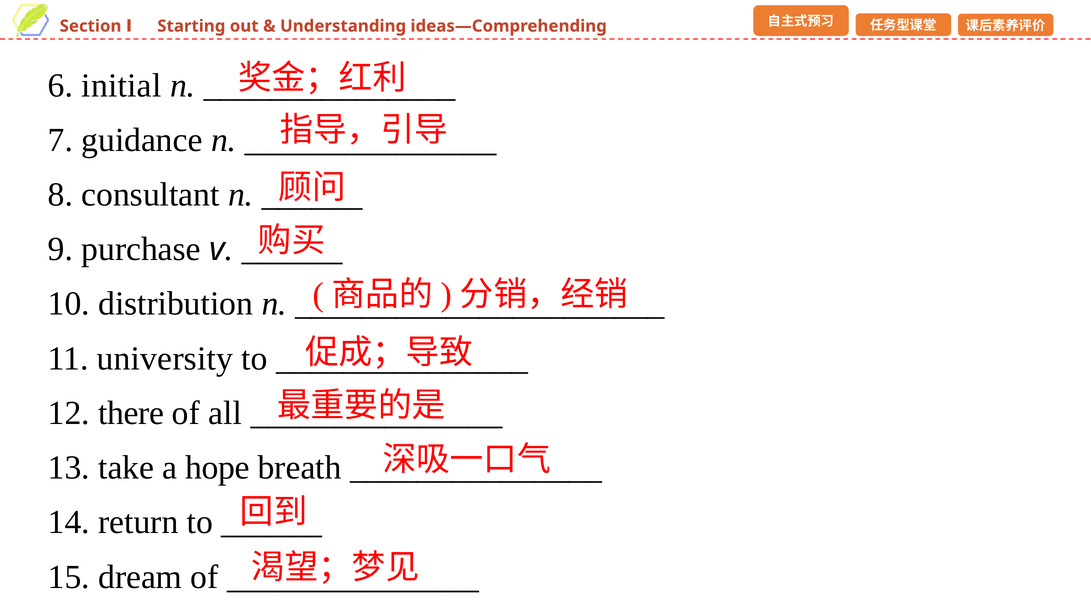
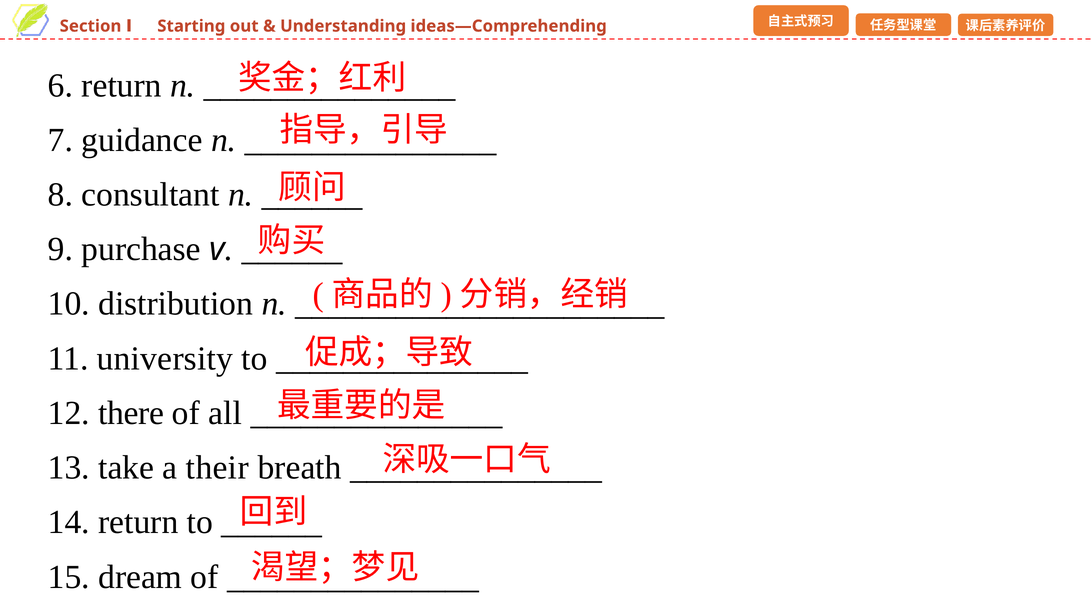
6 initial: initial -> return
hope: hope -> their
